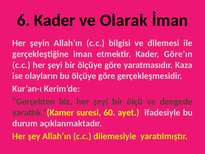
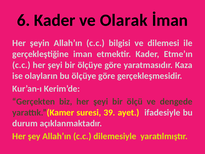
Göre’ın: Göre’ın -> Etme’ın
60: 60 -> 39
